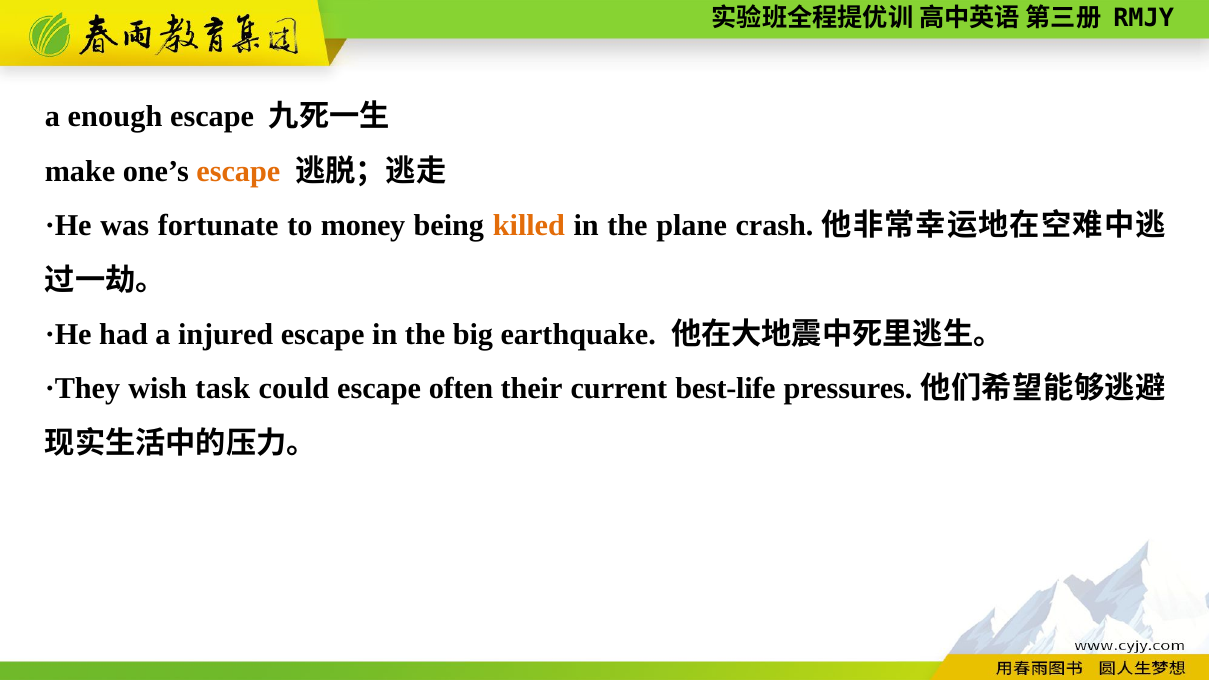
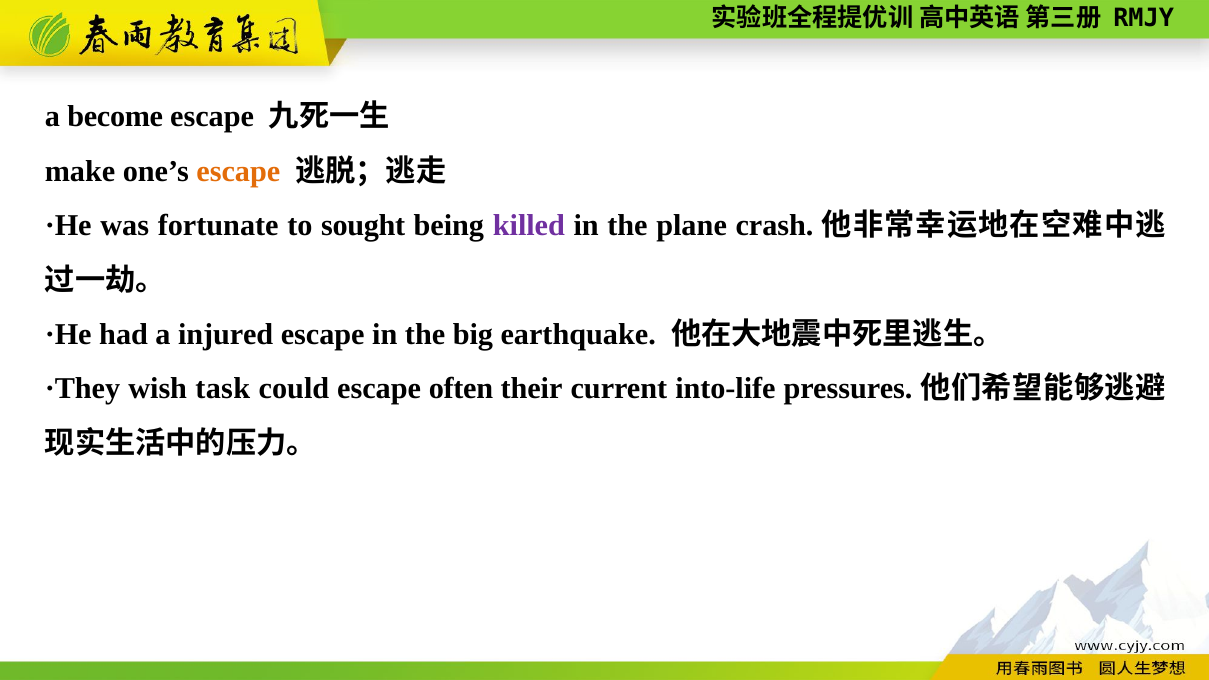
enough: enough -> become
money: money -> sought
killed colour: orange -> purple
best-life: best-life -> into-life
